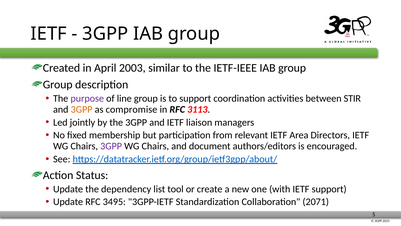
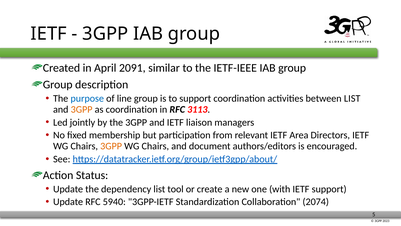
2003: 2003 -> 2091
purpose colour: purple -> blue
between STIR: STIR -> LIST
as compromise: compromise -> coordination
3GPP at (111, 146) colour: purple -> orange
3495: 3495 -> 5940
2071: 2071 -> 2074
